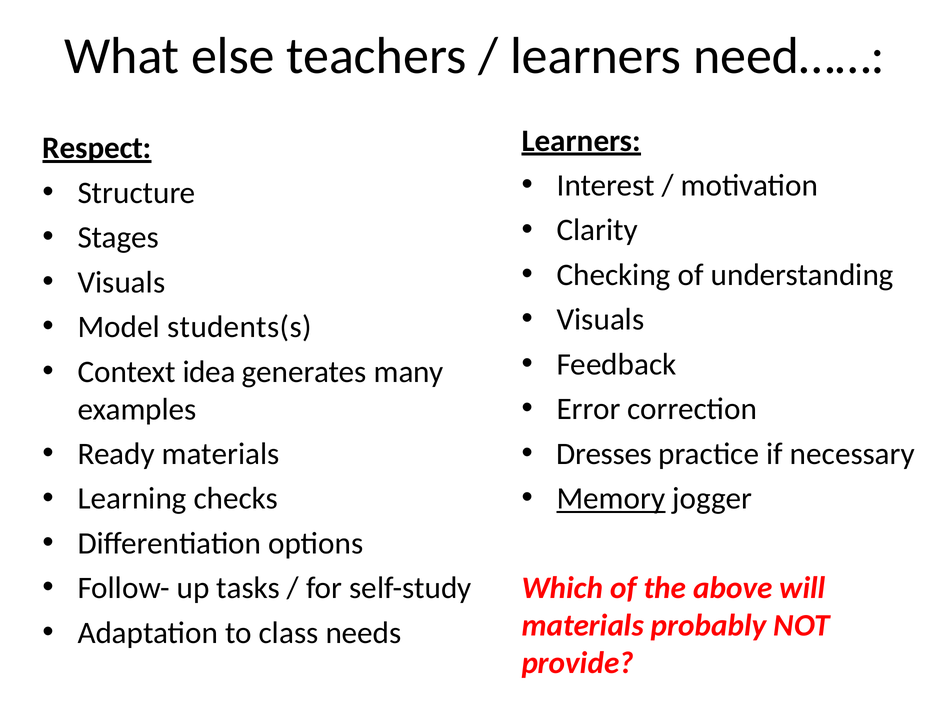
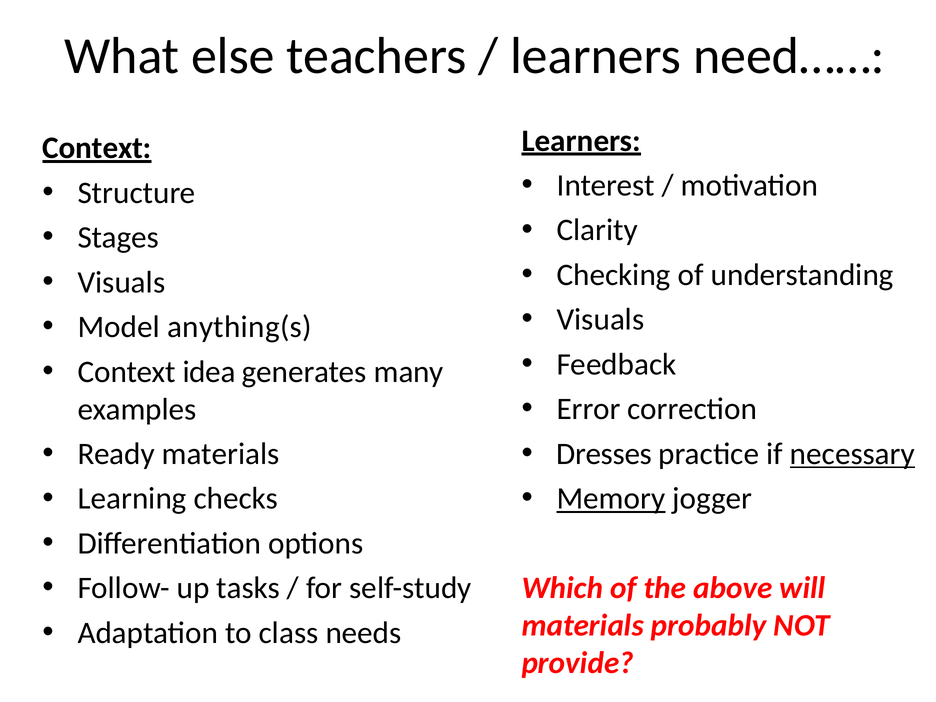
Respect at (97, 148): Respect -> Context
students(s: students(s -> anything(s
necessary underline: none -> present
